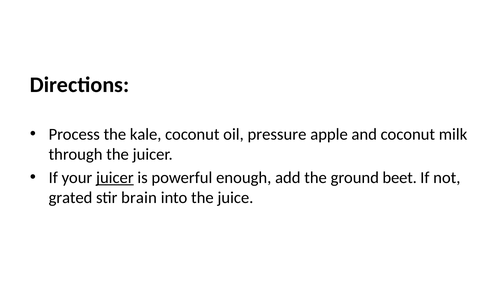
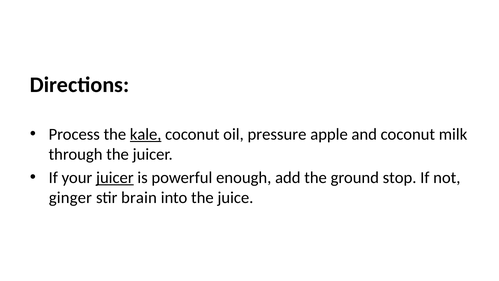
kale underline: none -> present
beet: beet -> stop
grated: grated -> ginger
